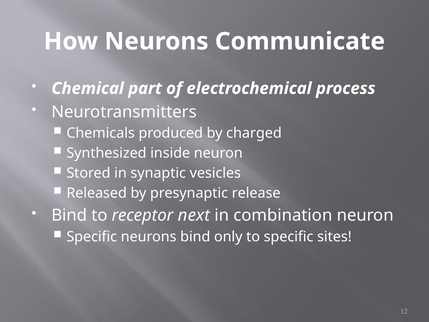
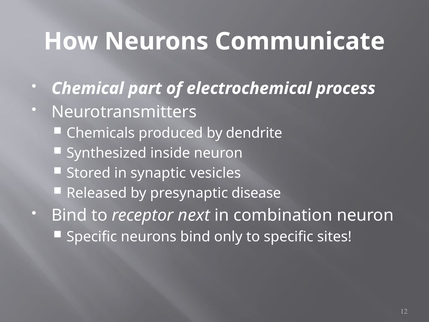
charged: charged -> dendrite
release: release -> disease
